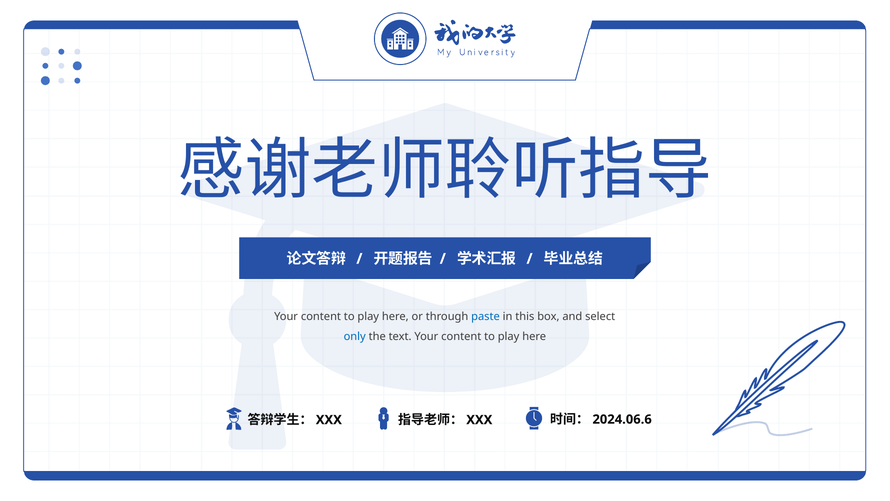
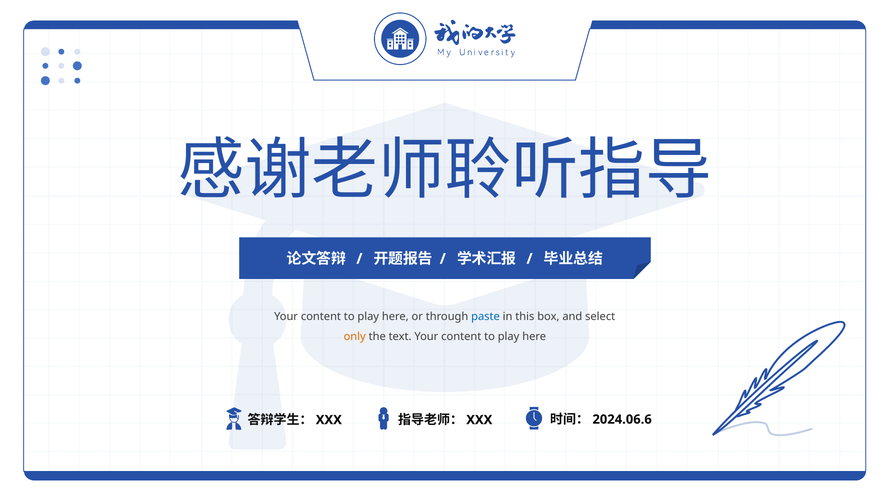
only colour: blue -> orange
